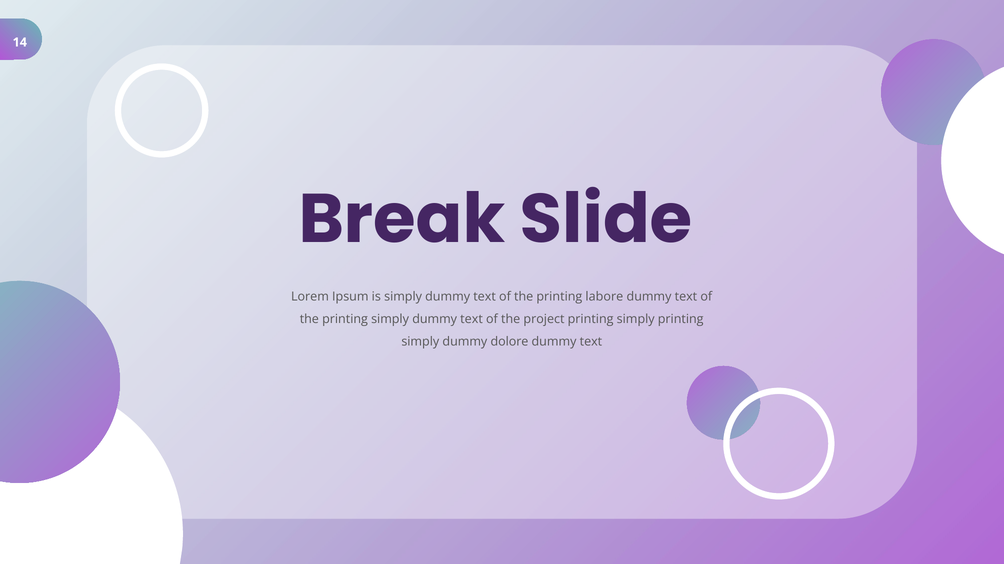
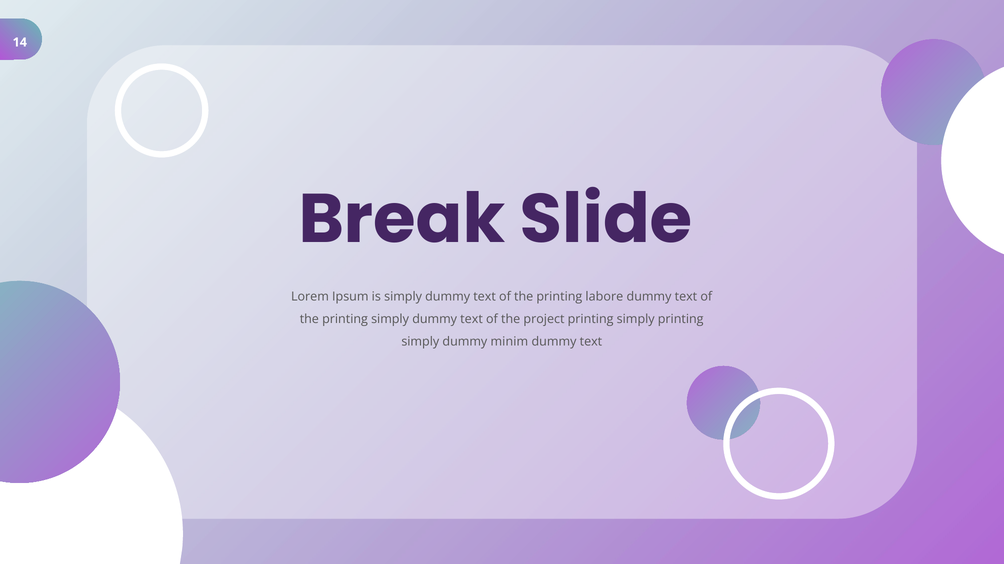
dolore: dolore -> minim
